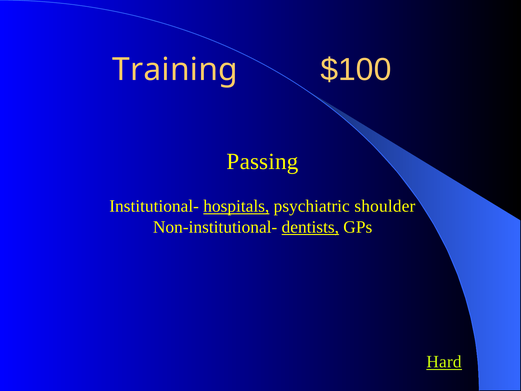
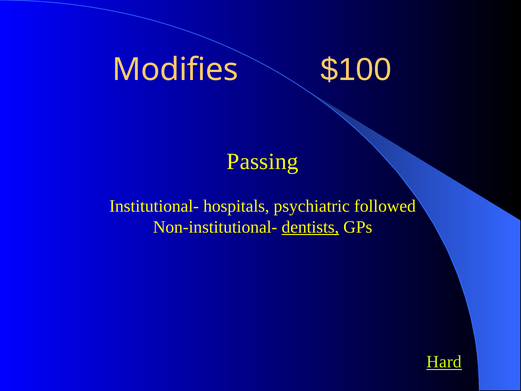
Training: Training -> Modifies
hospitals underline: present -> none
shoulder: shoulder -> followed
